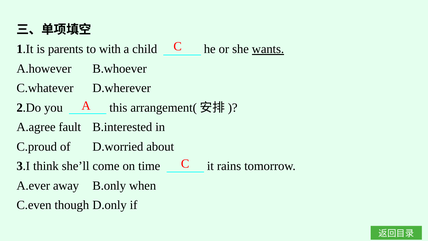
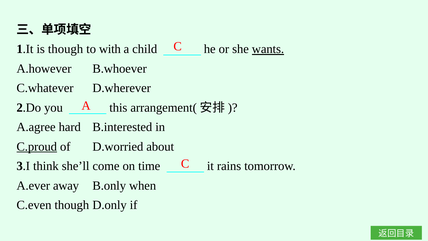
is parents: parents -> though
fault: fault -> hard
C.proud underline: none -> present
